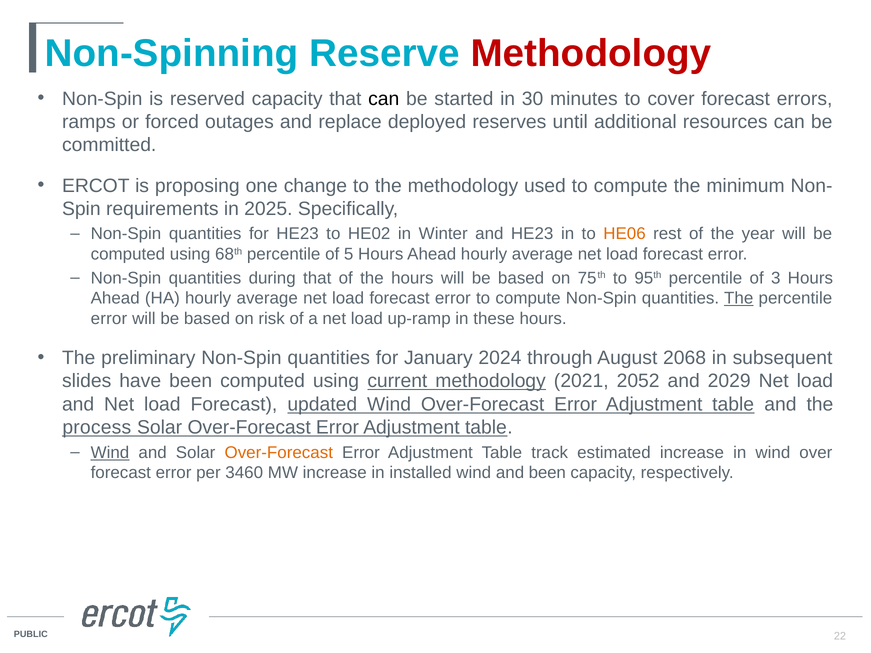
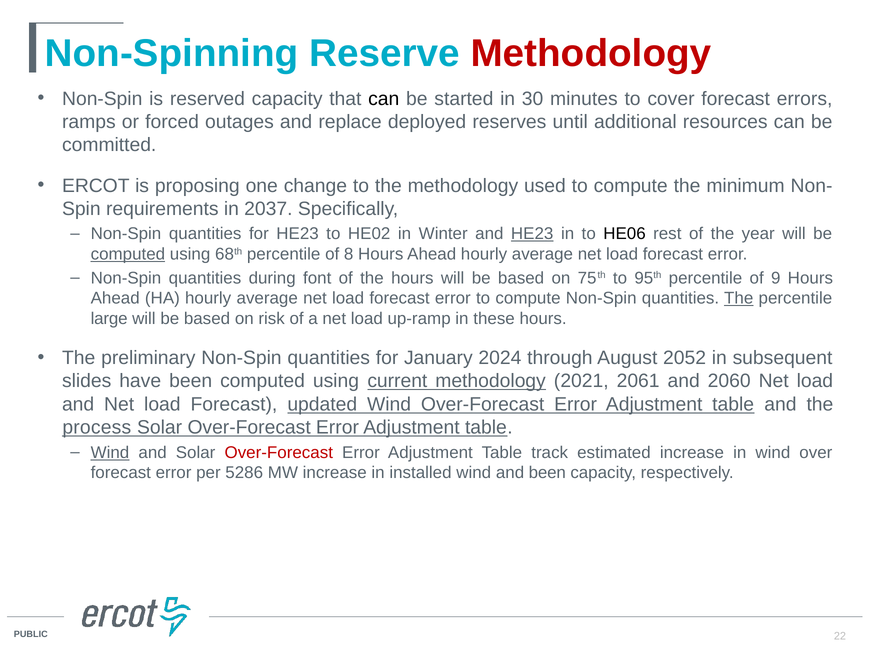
2025: 2025 -> 2037
HE23 at (532, 234) underline: none -> present
HE06 colour: orange -> black
computed at (128, 254) underline: none -> present
5: 5 -> 8
during that: that -> font
3: 3 -> 9
error at (109, 319): error -> large
2068: 2068 -> 2052
2052: 2052 -> 2061
2029: 2029 -> 2060
Over-Forecast at (279, 453) colour: orange -> red
3460: 3460 -> 5286
